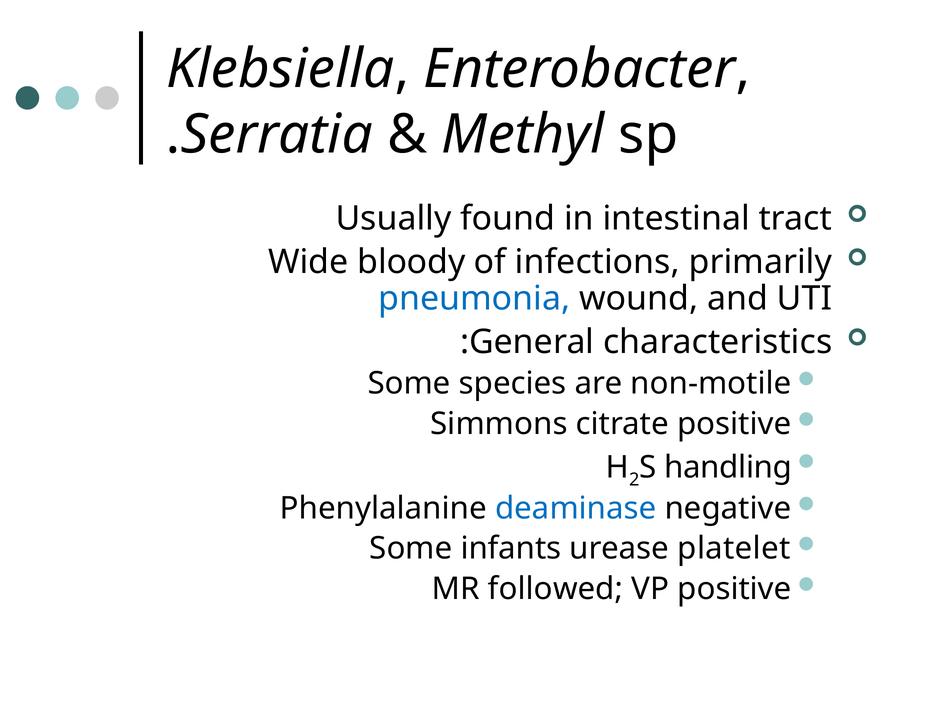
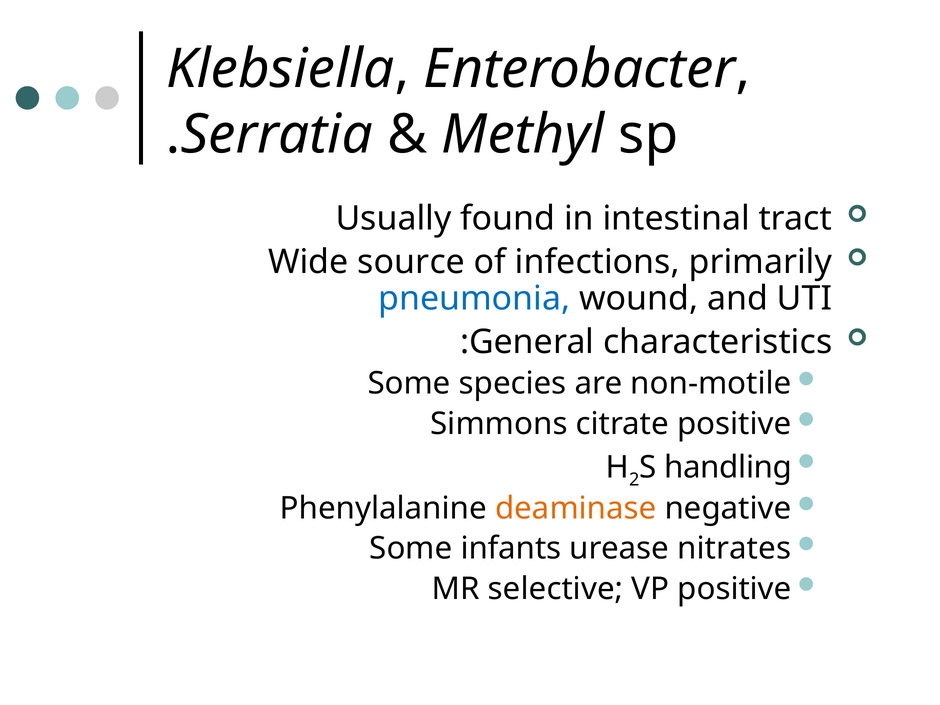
bloody: bloody -> source
deaminase colour: blue -> orange
platelet: platelet -> nitrates
followed: followed -> selective
